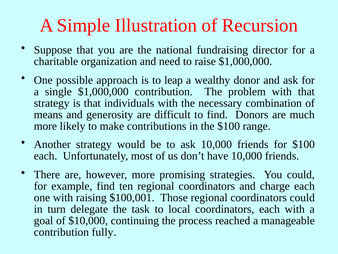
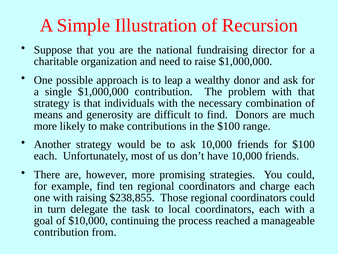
$100,001: $100,001 -> $238,855
fully: fully -> from
